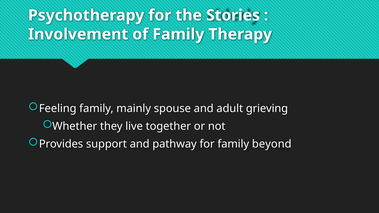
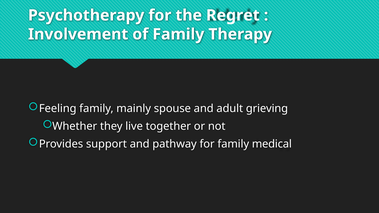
Stories: Stories -> Regret
beyond: beyond -> medical
